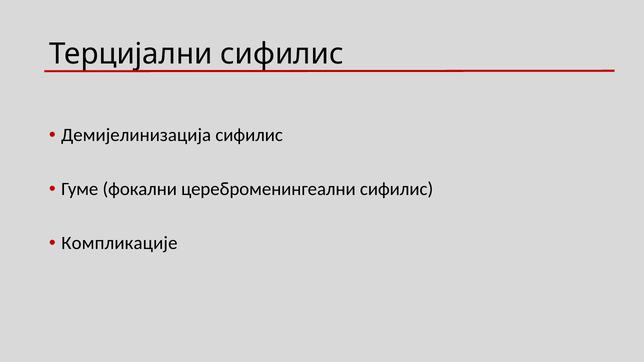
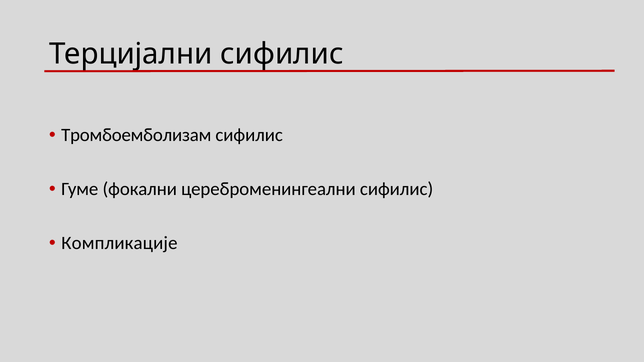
Демијелинизација: Демијелинизација -> Тромбоемболизам
